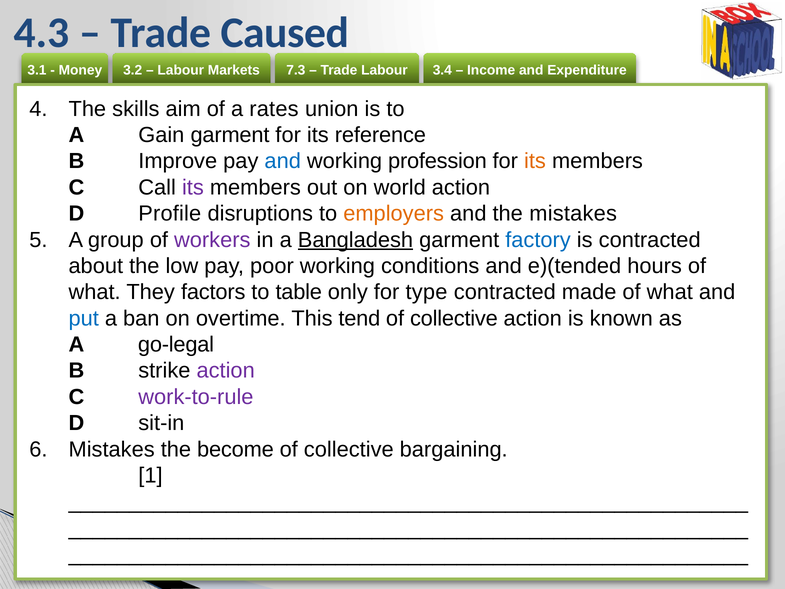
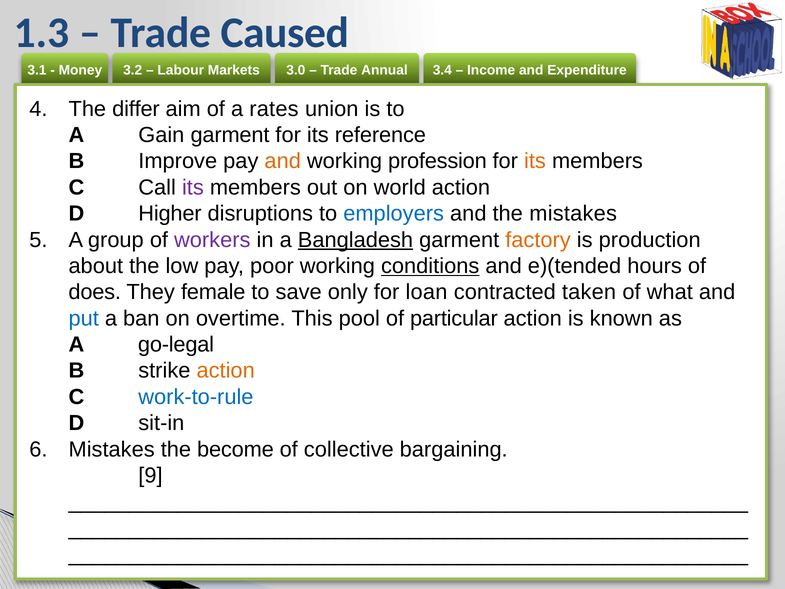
4.3: 4.3 -> 1.3
7.3: 7.3 -> 3.0
Trade Labour: Labour -> Annual
skills: skills -> differ
and at (283, 161) colour: blue -> orange
Profile: Profile -> Higher
employers colour: orange -> blue
factory colour: blue -> orange
is contracted: contracted -> production
conditions underline: none -> present
what at (95, 292): what -> does
factors: factors -> female
table: table -> save
type: type -> loan
made: made -> taken
tend: tend -> pool
collective at (454, 318): collective -> particular
action at (226, 371) colour: purple -> orange
work-to-rule colour: purple -> blue
1: 1 -> 9
